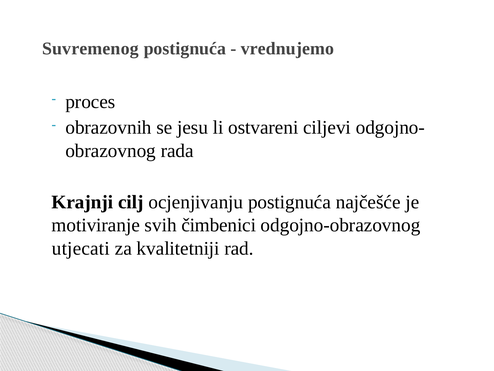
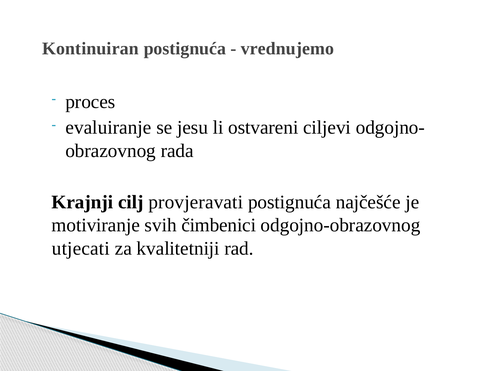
Suvremenog: Suvremenog -> Kontinuiran
obrazovnih: obrazovnih -> evaluiranje
ocjenjivanju: ocjenjivanju -> provjeravati
